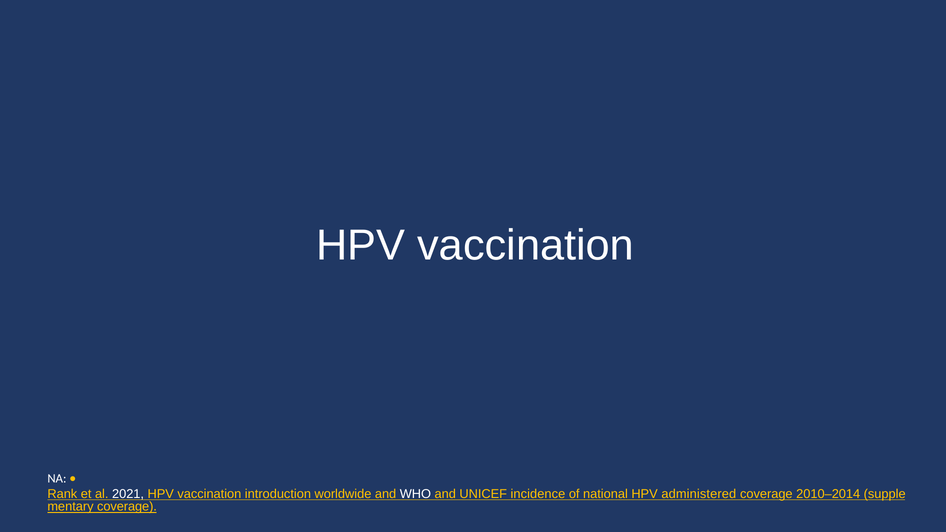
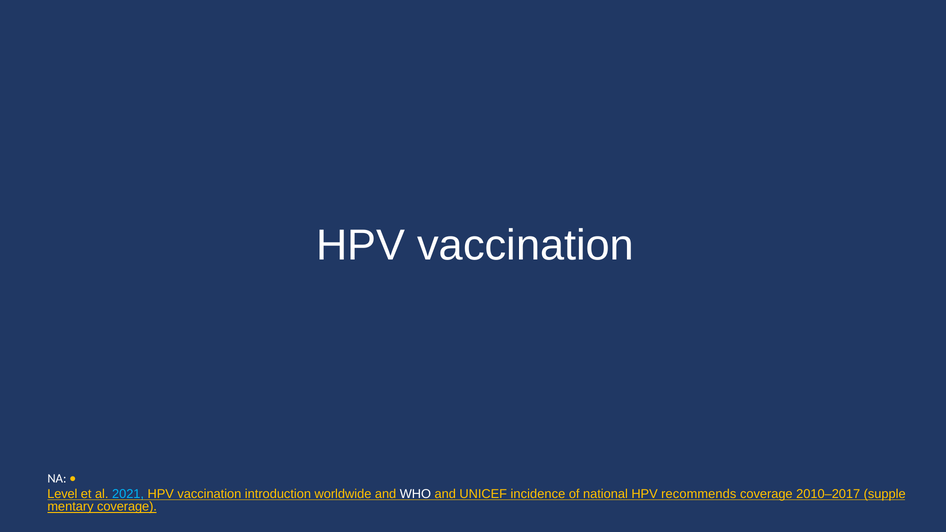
Rank: Rank -> Level
2021 colour: white -> light blue
administered: administered -> recommends
2010–2014: 2010–2014 -> 2010–2017
